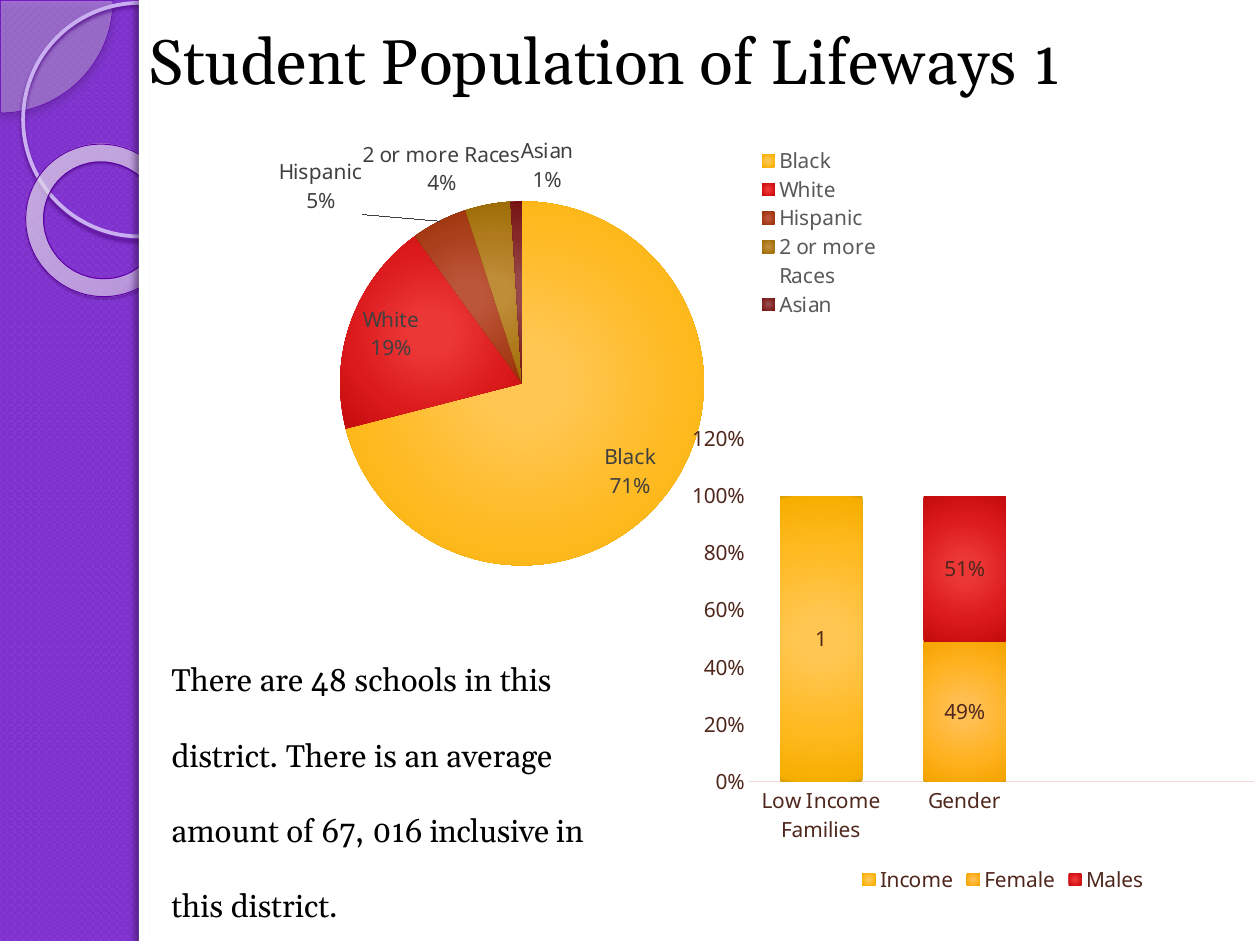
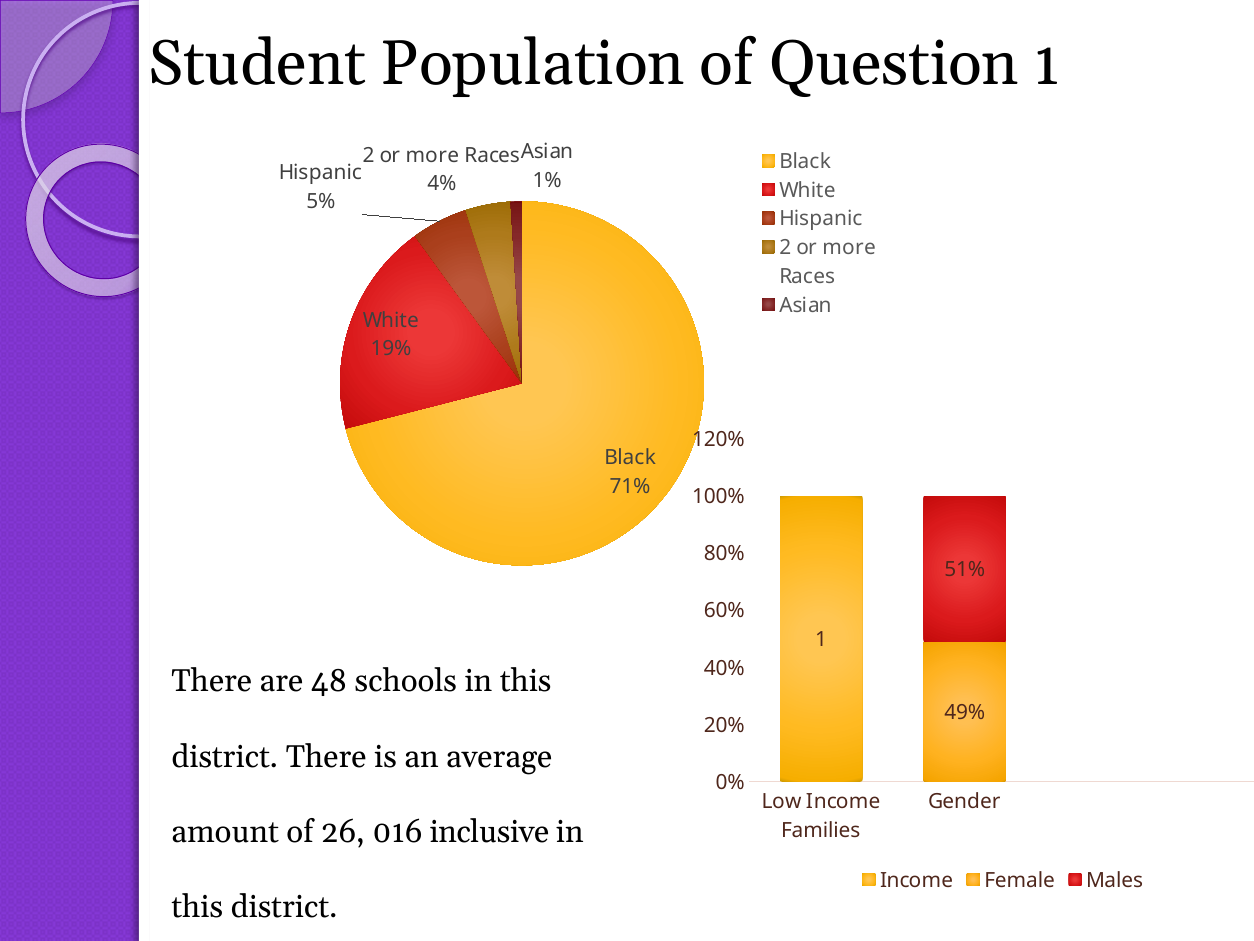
Lifeways: Lifeways -> Question
67: 67 -> 26
